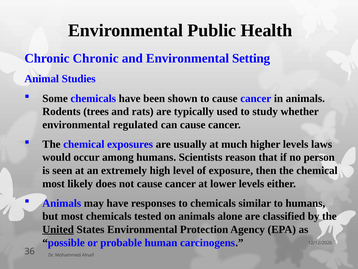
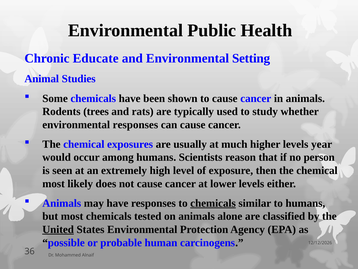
Chronic Chronic: Chronic -> Educate
environmental regulated: regulated -> responses
laws: laws -> year
chemicals at (213, 203) underline: none -> present
